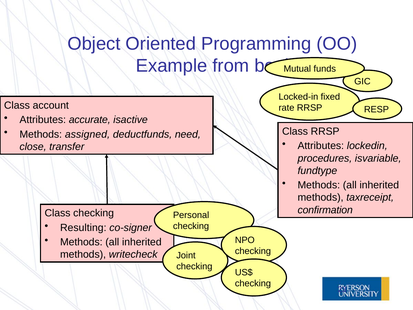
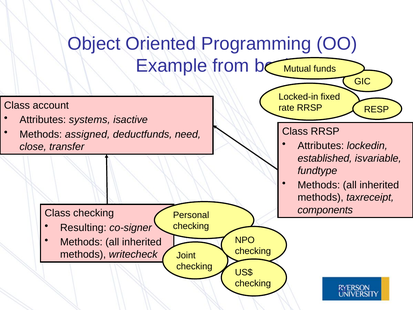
accurate: accurate -> systems
procedures: procedures -> established
confirmation: confirmation -> components
